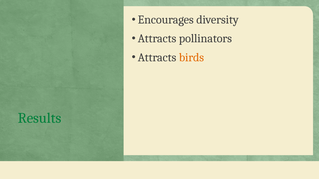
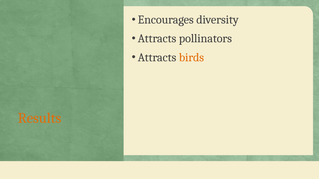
Results colour: green -> orange
